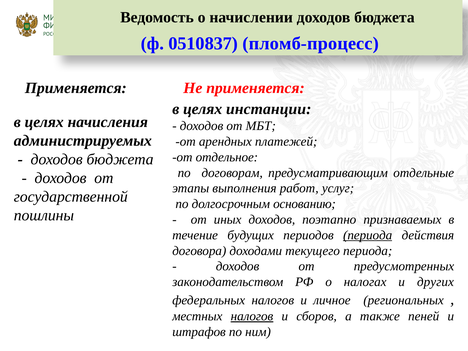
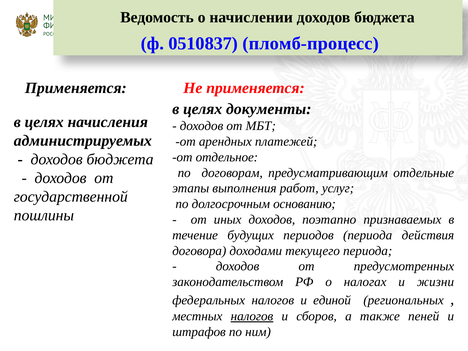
инстанции: инстанции -> документы
периода at (368, 235) underline: present -> none
других: других -> жизни
личное: личное -> единой
